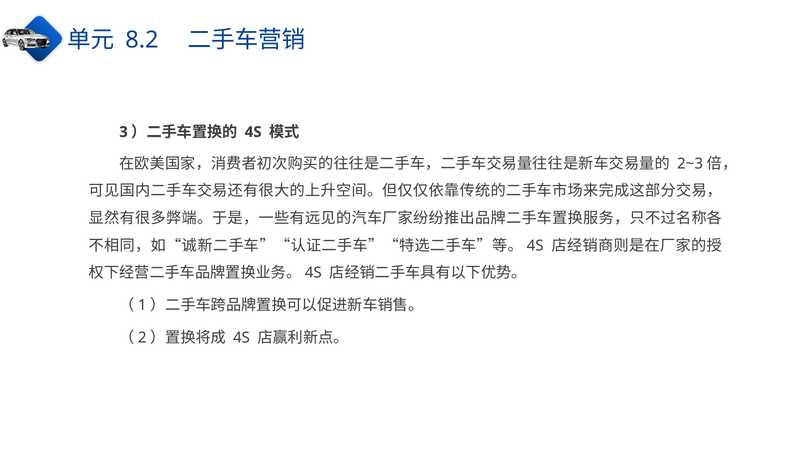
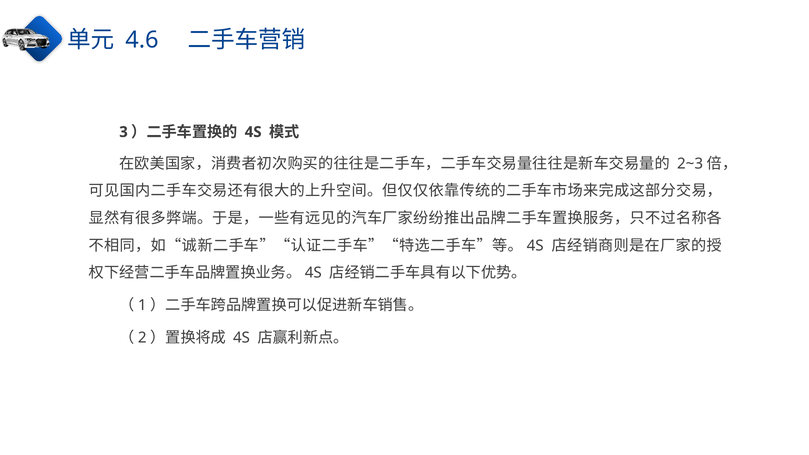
8.2: 8.2 -> 4.6
